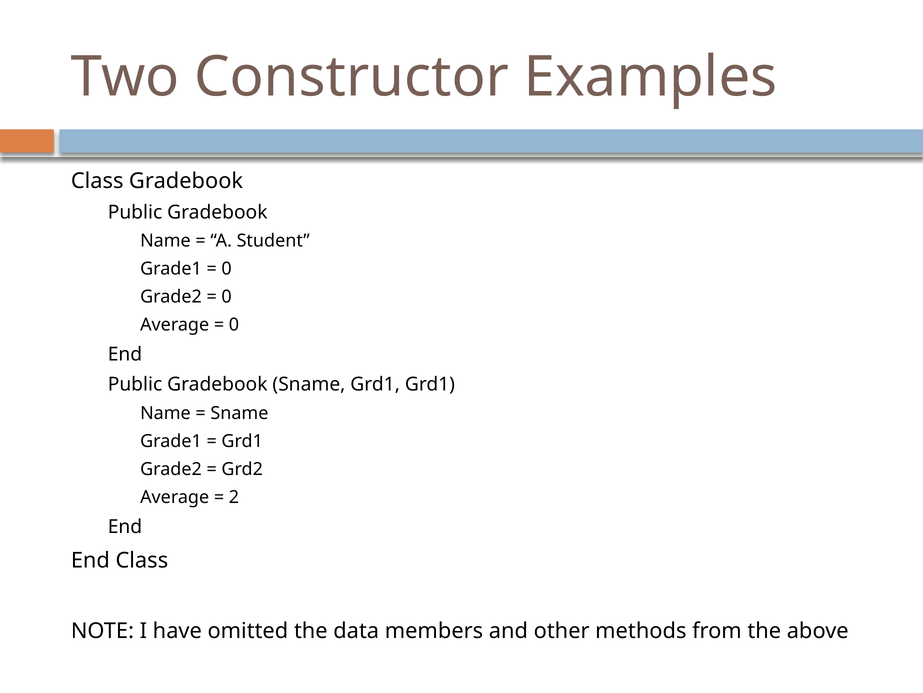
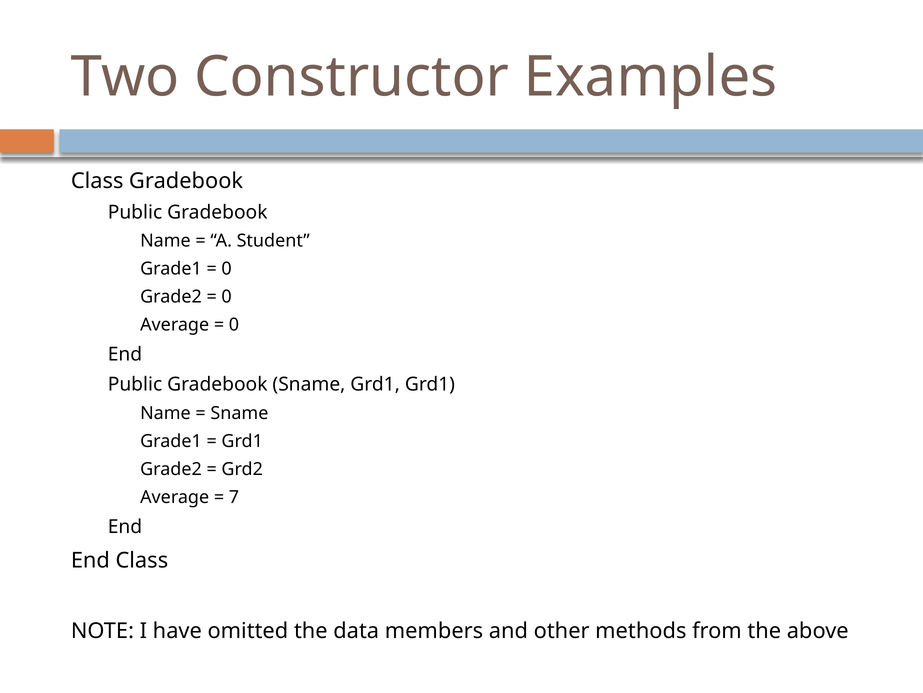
2: 2 -> 7
